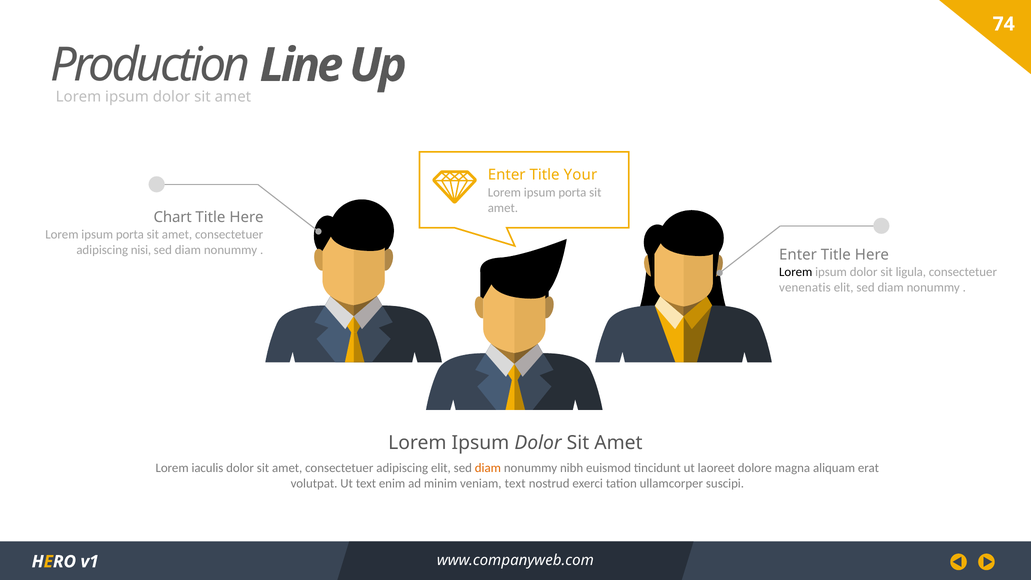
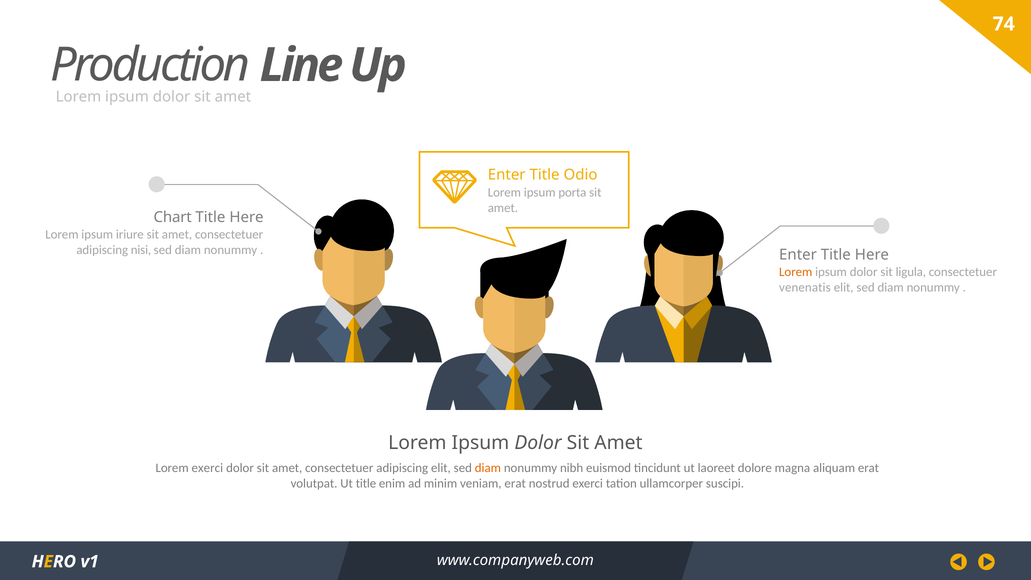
Your: Your -> Odio
porta at (130, 234): porta -> iriure
Lorem at (796, 272) colour: black -> orange
Lorem iaculis: iaculis -> exerci
Ut text: text -> title
veniam text: text -> erat
